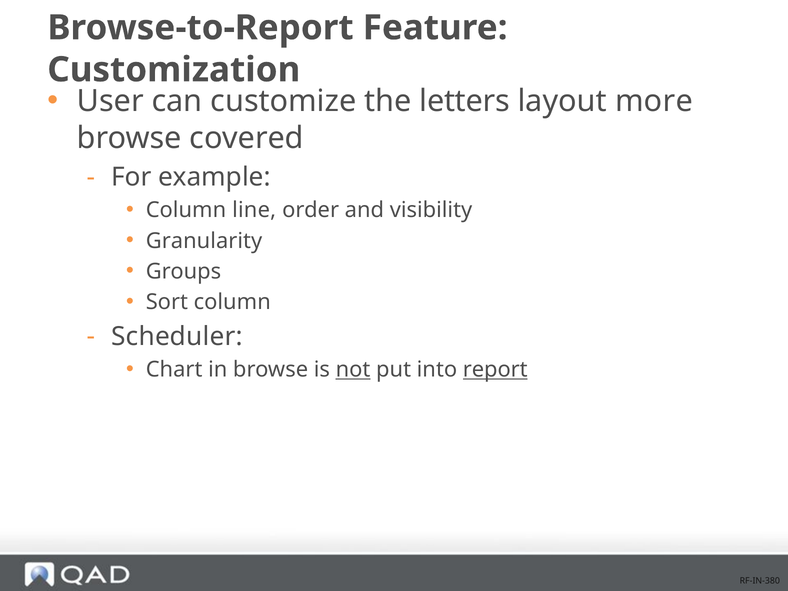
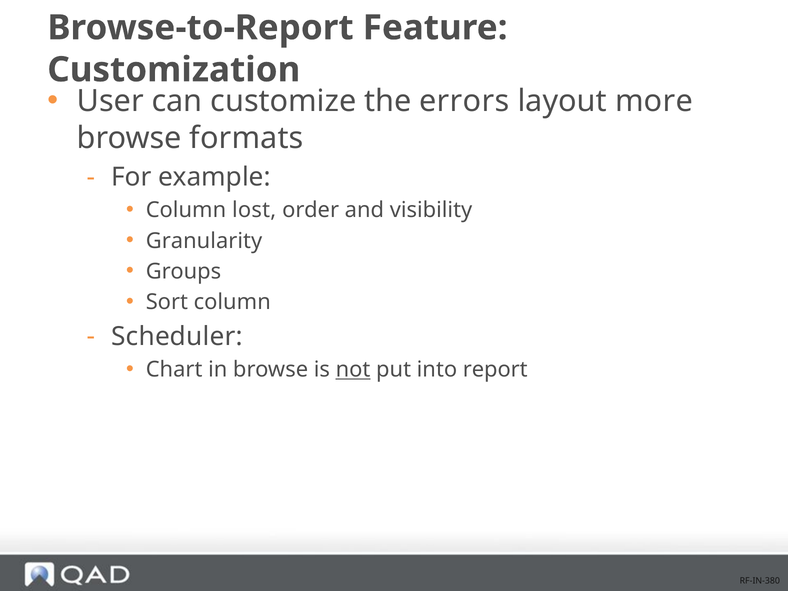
letters: letters -> errors
covered: covered -> formats
line: line -> lost
report underline: present -> none
